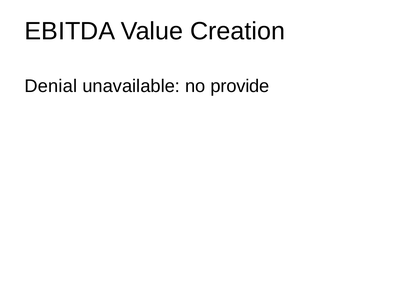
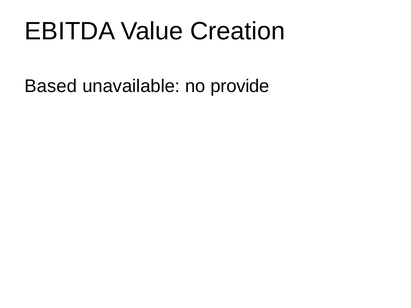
Denial: Denial -> Based
